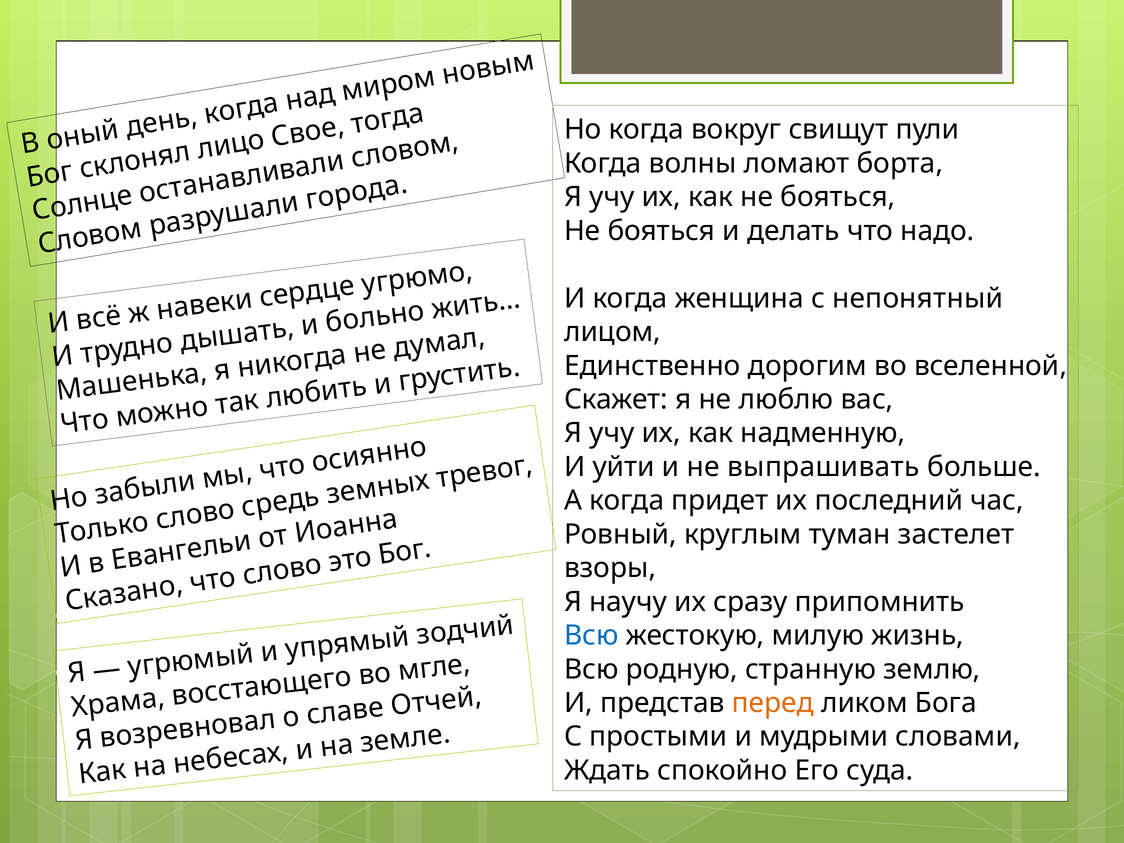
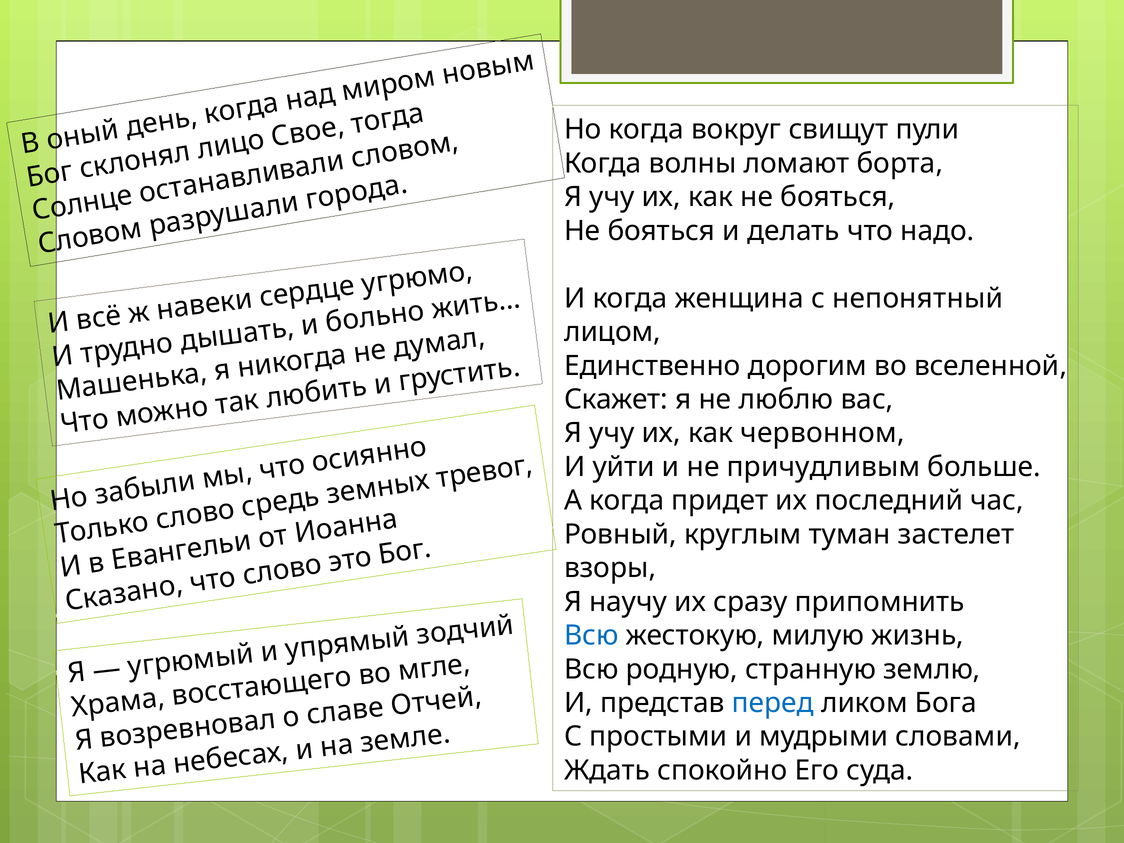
надменную: надменную -> червонном
выпрашивать: выпрашивать -> причудливым
перед colour: orange -> blue
